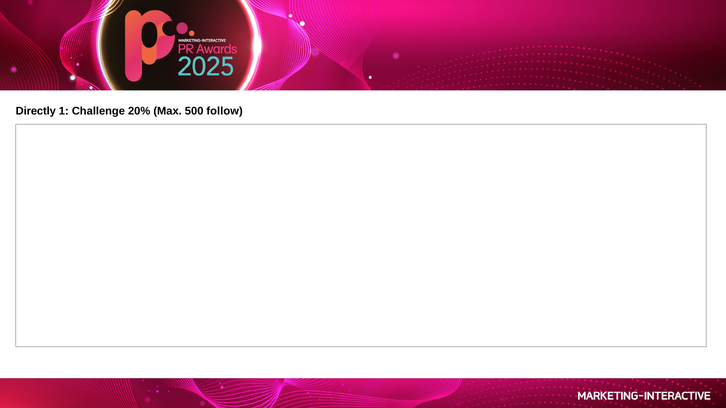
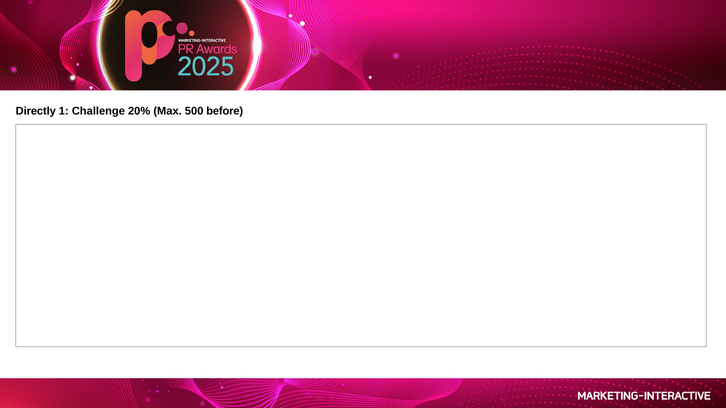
follow: follow -> before
